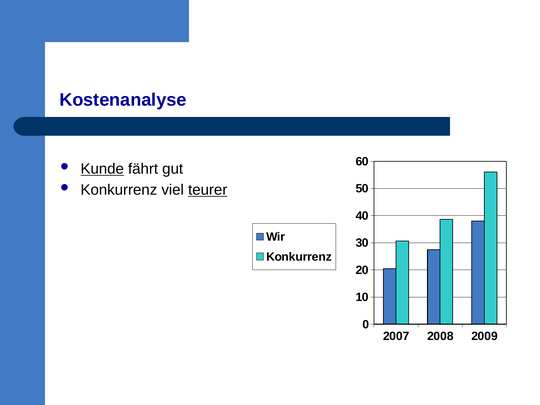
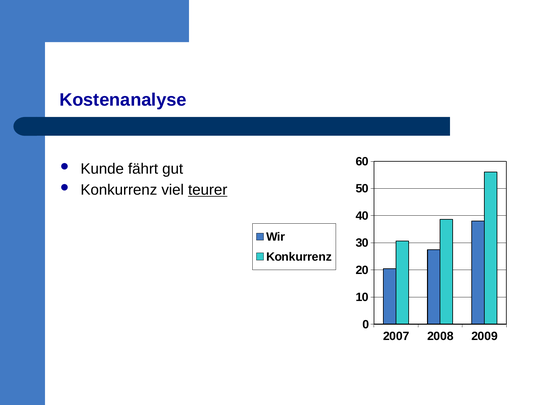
Kunde underline: present -> none
